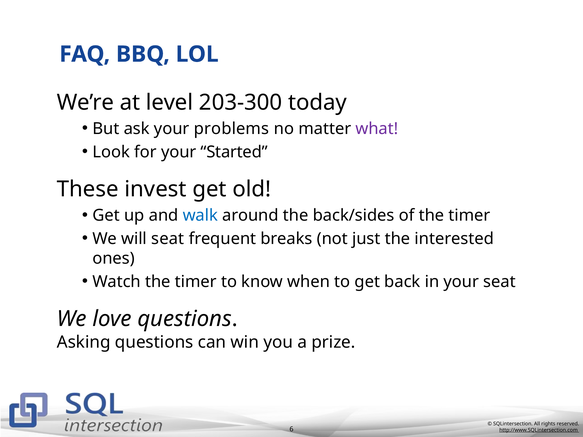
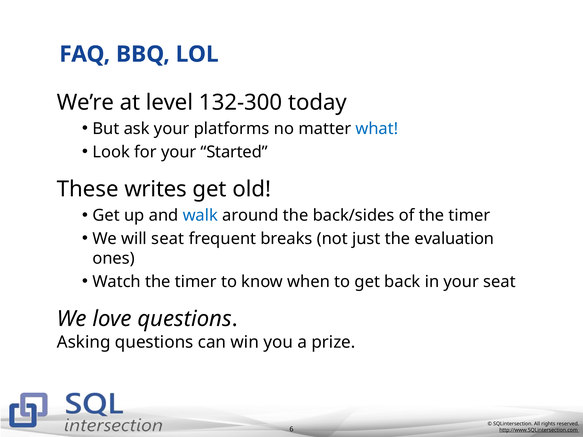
203-300: 203-300 -> 132-300
problems: problems -> platforms
what colour: purple -> blue
invest: invest -> writes
interested: interested -> evaluation
